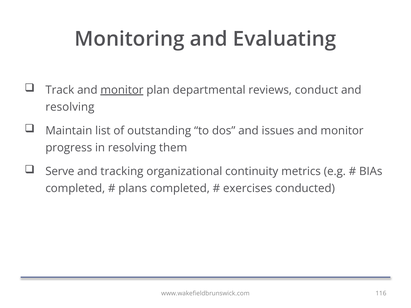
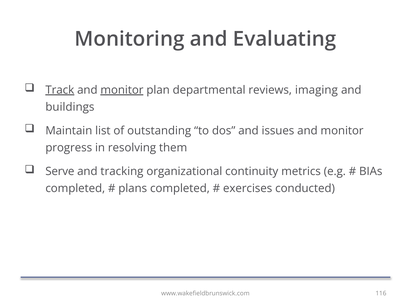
Track underline: none -> present
conduct: conduct -> imaging
resolving at (70, 107): resolving -> buildings
